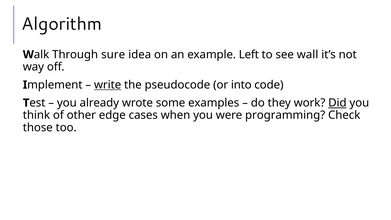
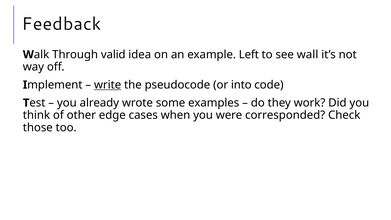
Algorithm: Algorithm -> Feedback
sure: sure -> valid
Did underline: present -> none
programming: programming -> corresponded
